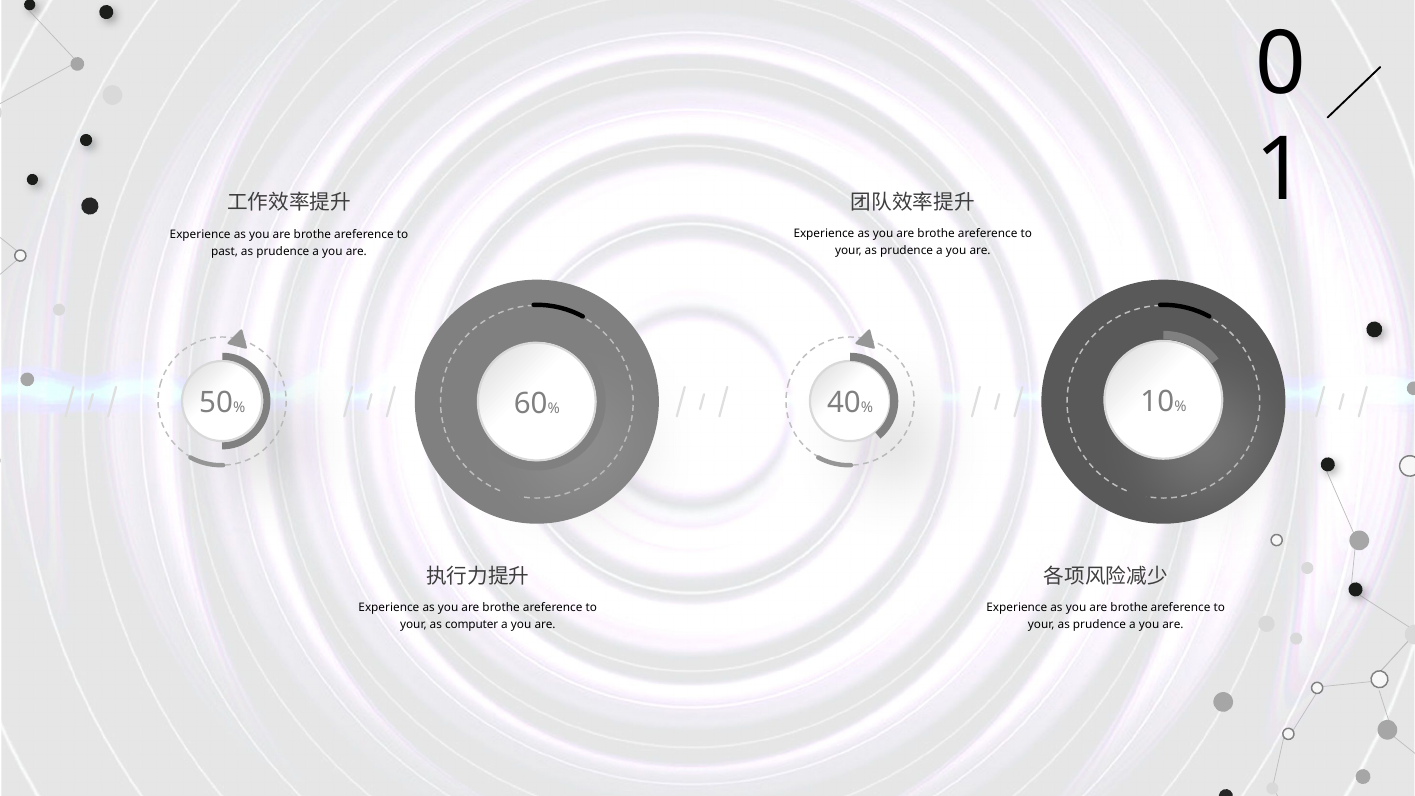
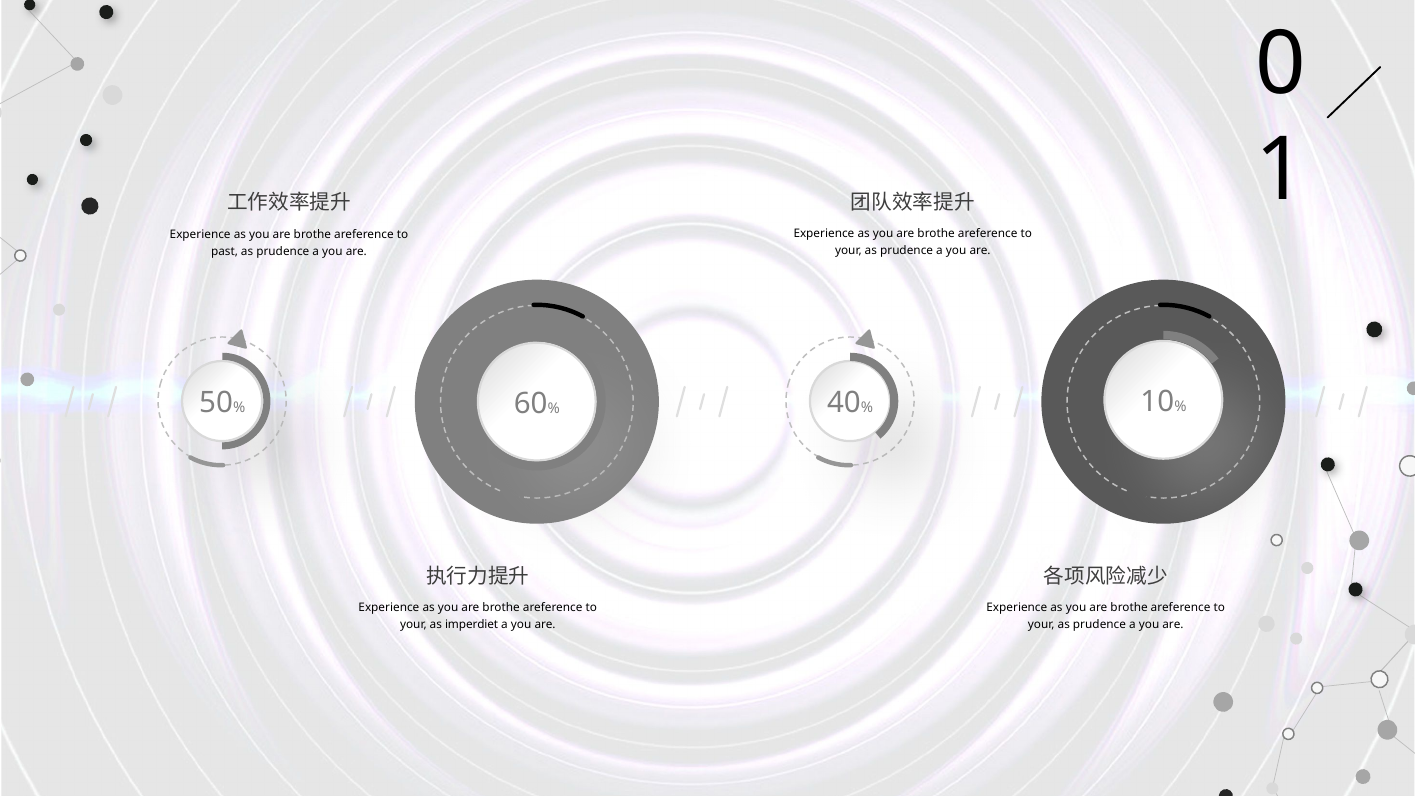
computer: computer -> imperdiet
